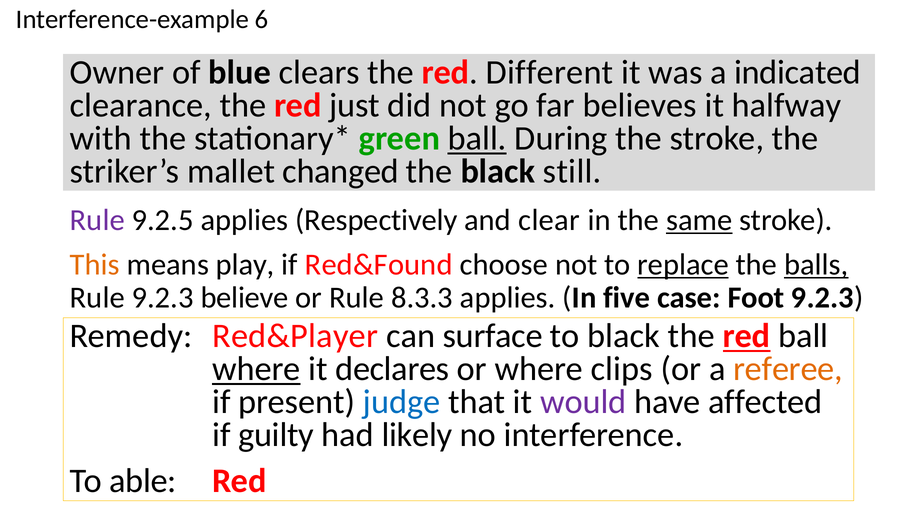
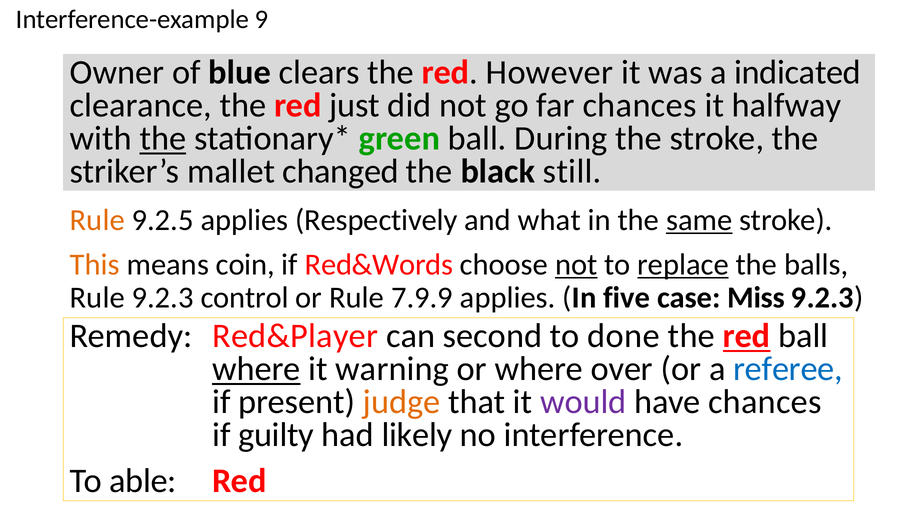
6: 6 -> 9
Different: Different -> However
far believes: believes -> chances
the at (163, 138) underline: none -> present
ball at (477, 138) underline: present -> none
Rule at (97, 220) colour: purple -> orange
clear: clear -> what
play: play -> coin
Red&Found: Red&Found -> Red&Words
not at (576, 264) underline: none -> present
balls underline: present -> none
believe: believe -> control
8.3.3: 8.3.3 -> 7.9.9
Foot: Foot -> Miss
surface: surface -> second
to black: black -> done
declares: declares -> warning
clips: clips -> over
referee colour: orange -> blue
judge colour: blue -> orange
have affected: affected -> chances
